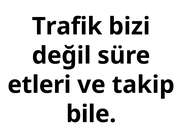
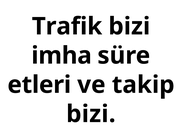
değil: değil -> imha
bile at (91, 114): bile -> bizi
